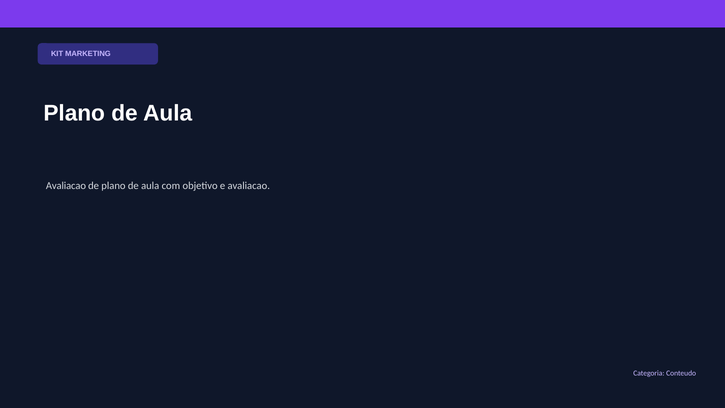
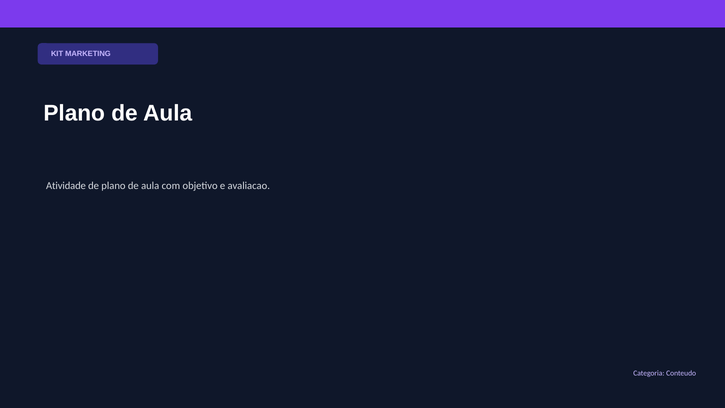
Avaliacao at (66, 186): Avaliacao -> Atividade
